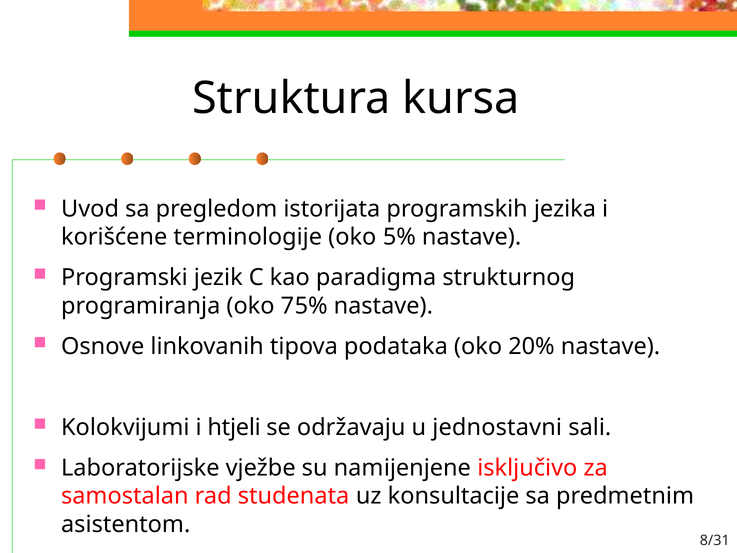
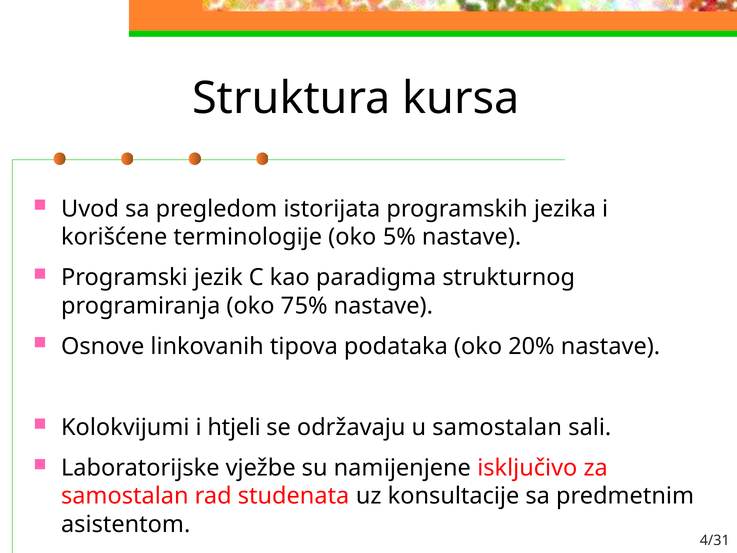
u jednostavni: jednostavni -> samostalan
8/31: 8/31 -> 4/31
